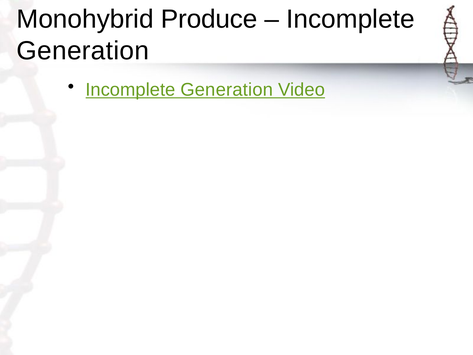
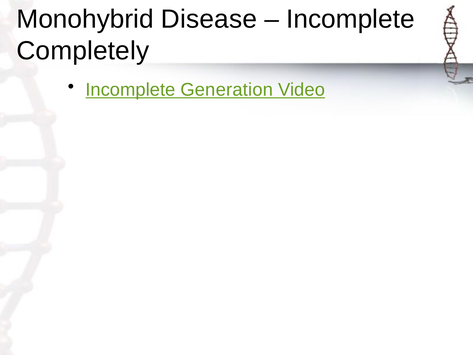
Produce: Produce -> Disease
Generation at (83, 51): Generation -> Completely
